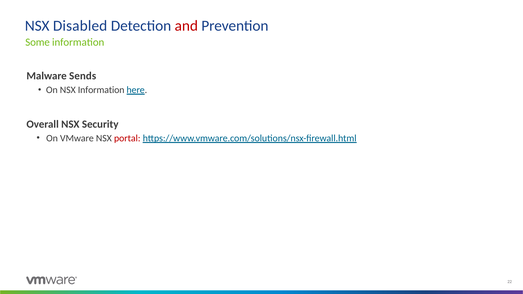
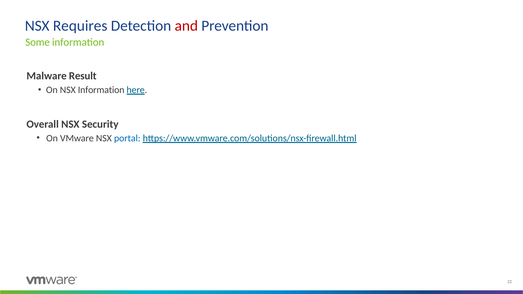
Disabled: Disabled -> Requires
Sends: Sends -> Result
portal colour: red -> blue
